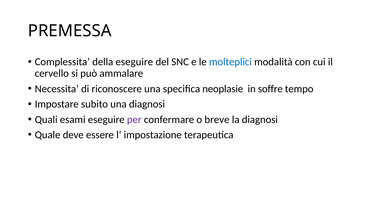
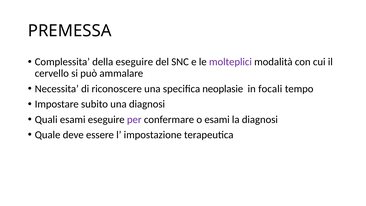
molteplici colour: blue -> purple
soffre: soffre -> focali
o breve: breve -> esami
